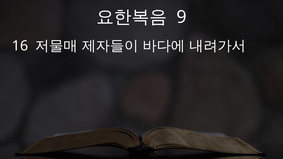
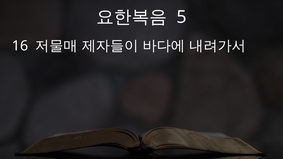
9: 9 -> 5
